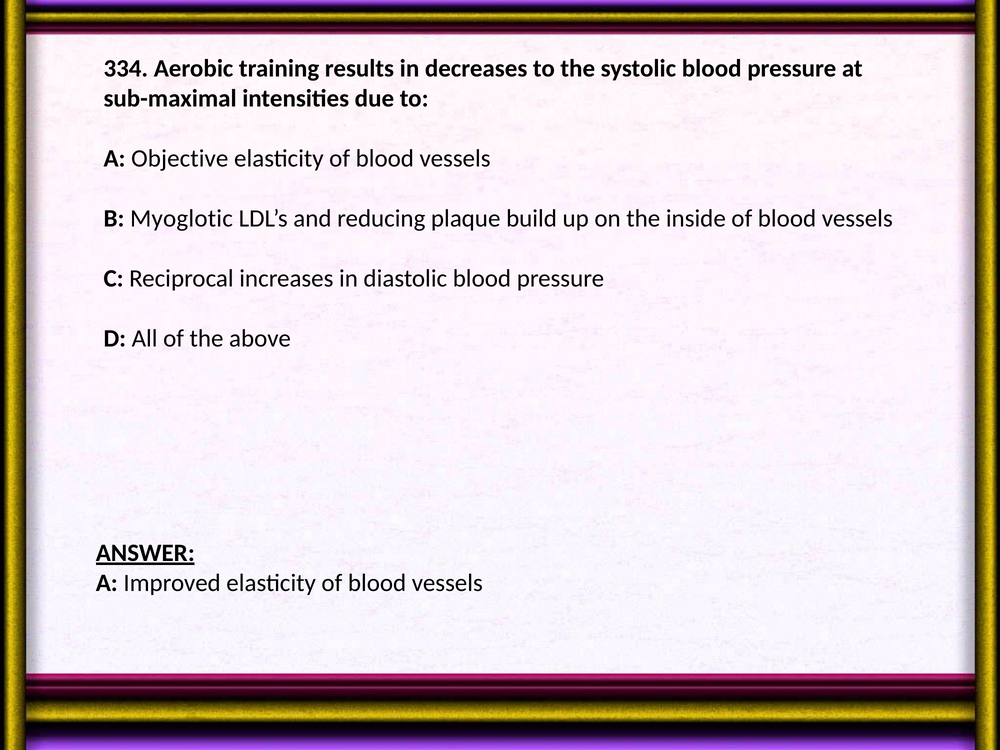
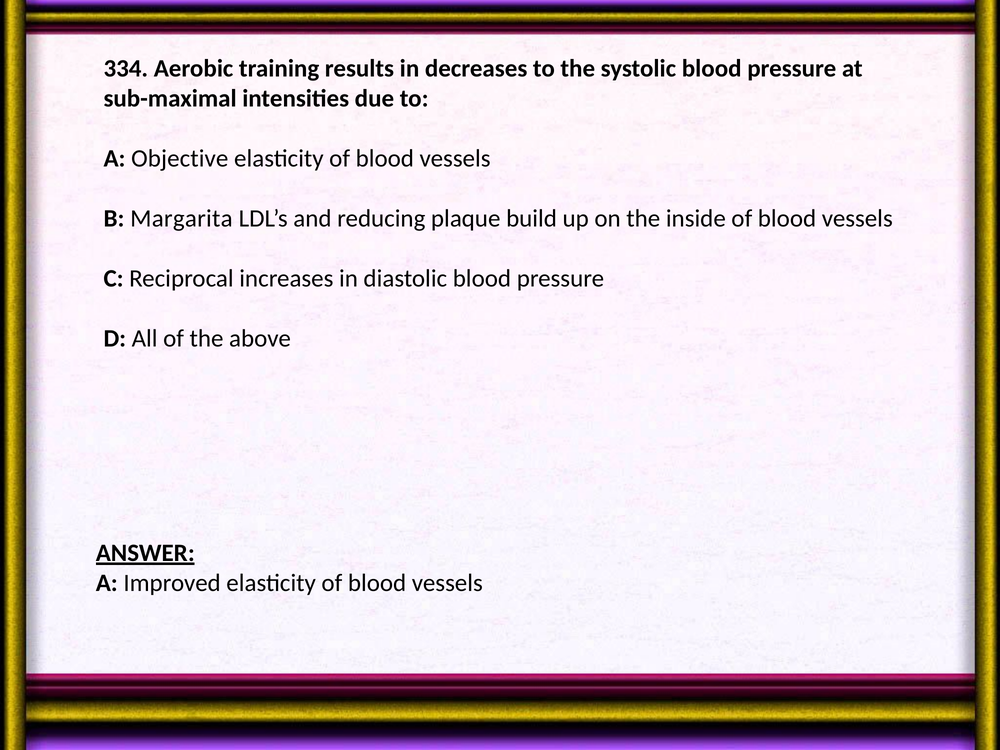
Myoglotic: Myoglotic -> Margarita
